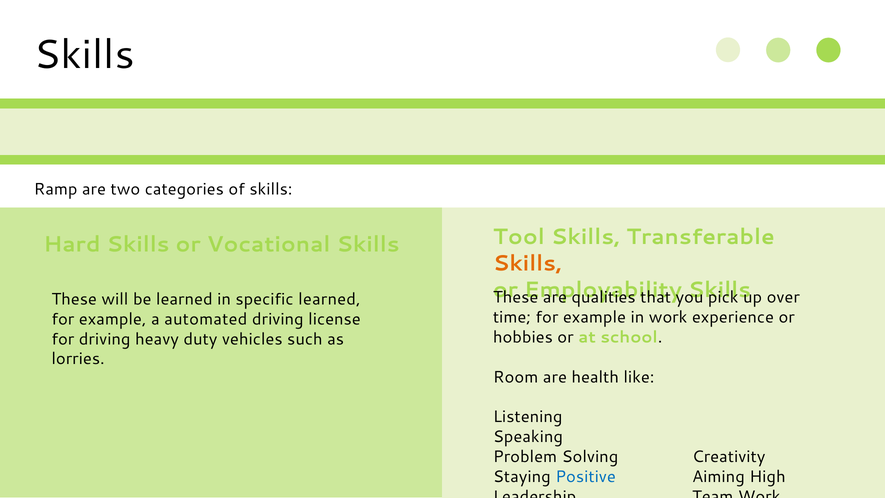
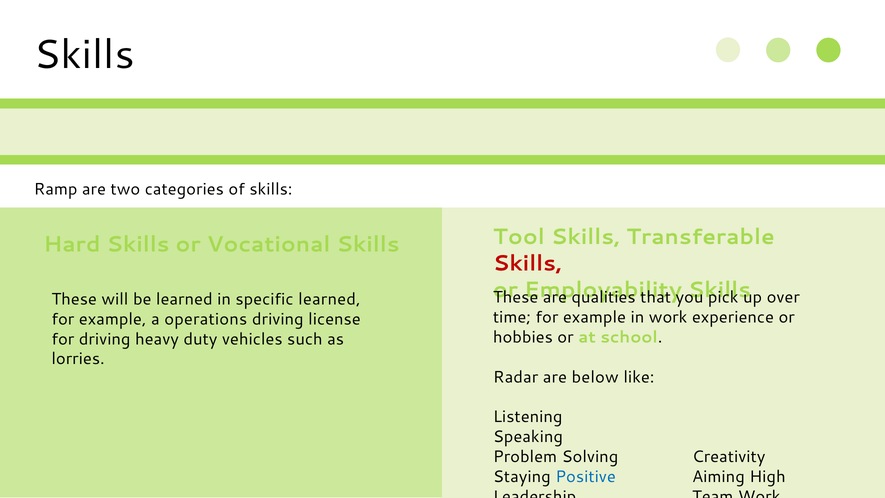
Skills at (528, 263) colour: orange -> red
automated: automated -> operations
Room: Room -> Radar
health: health -> below
